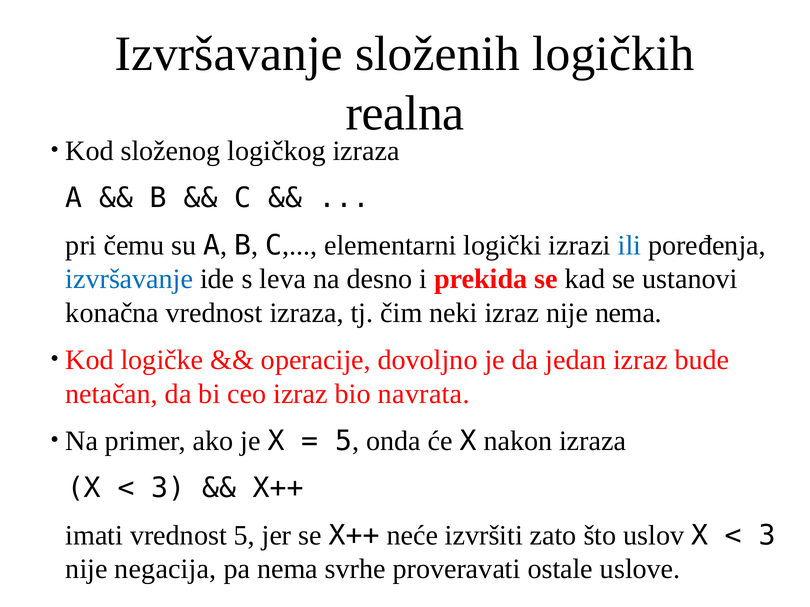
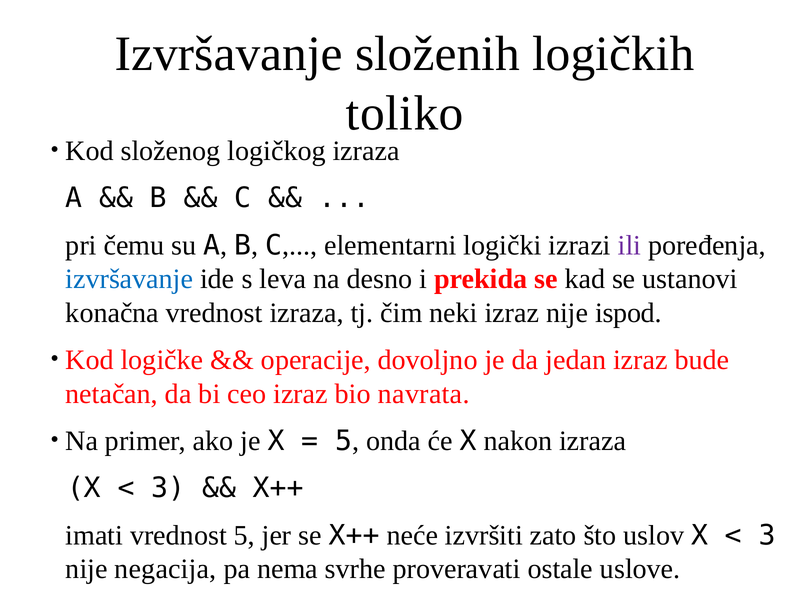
realna: realna -> toliko
ili colour: blue -> purple
nije nema: nema -> ispod
